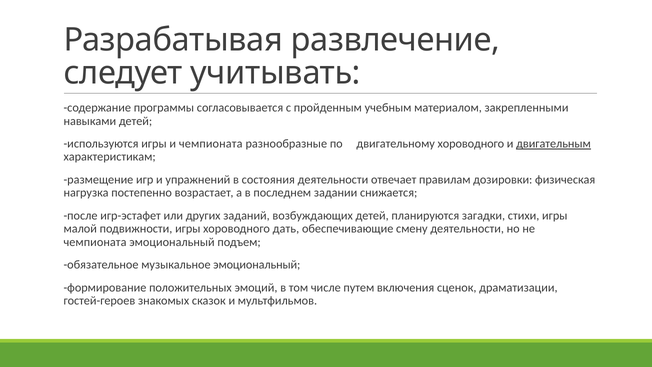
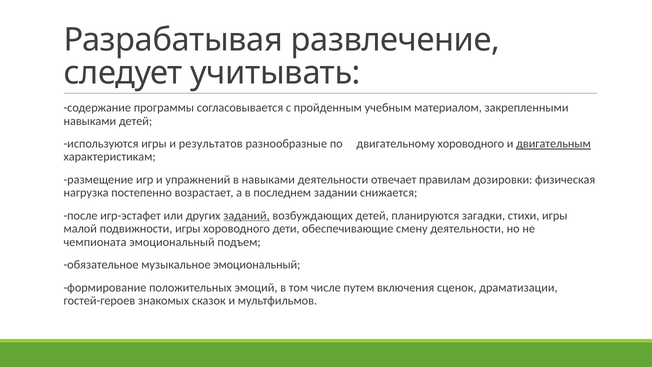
и чемпионата: чемпионата -> результатов
в состояния: состояния -> навыками
заданий underline: none -> present
дать: дать -> дети
